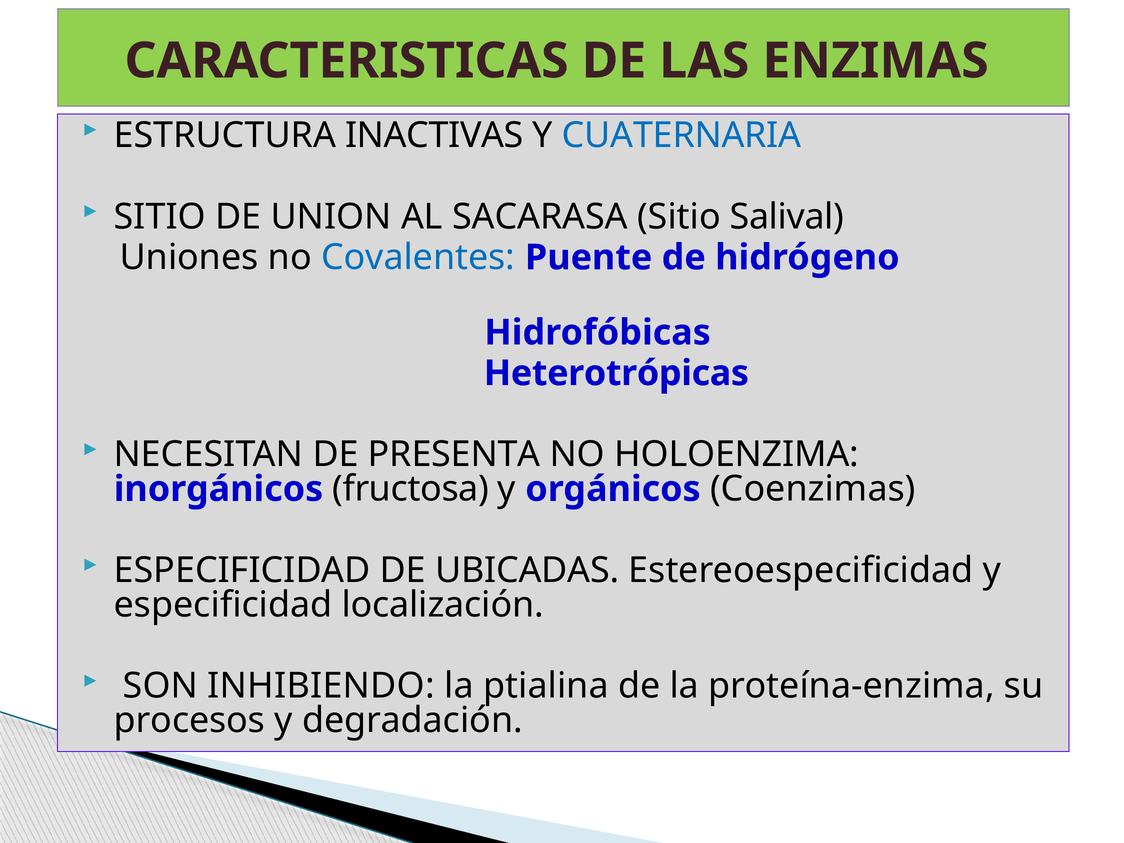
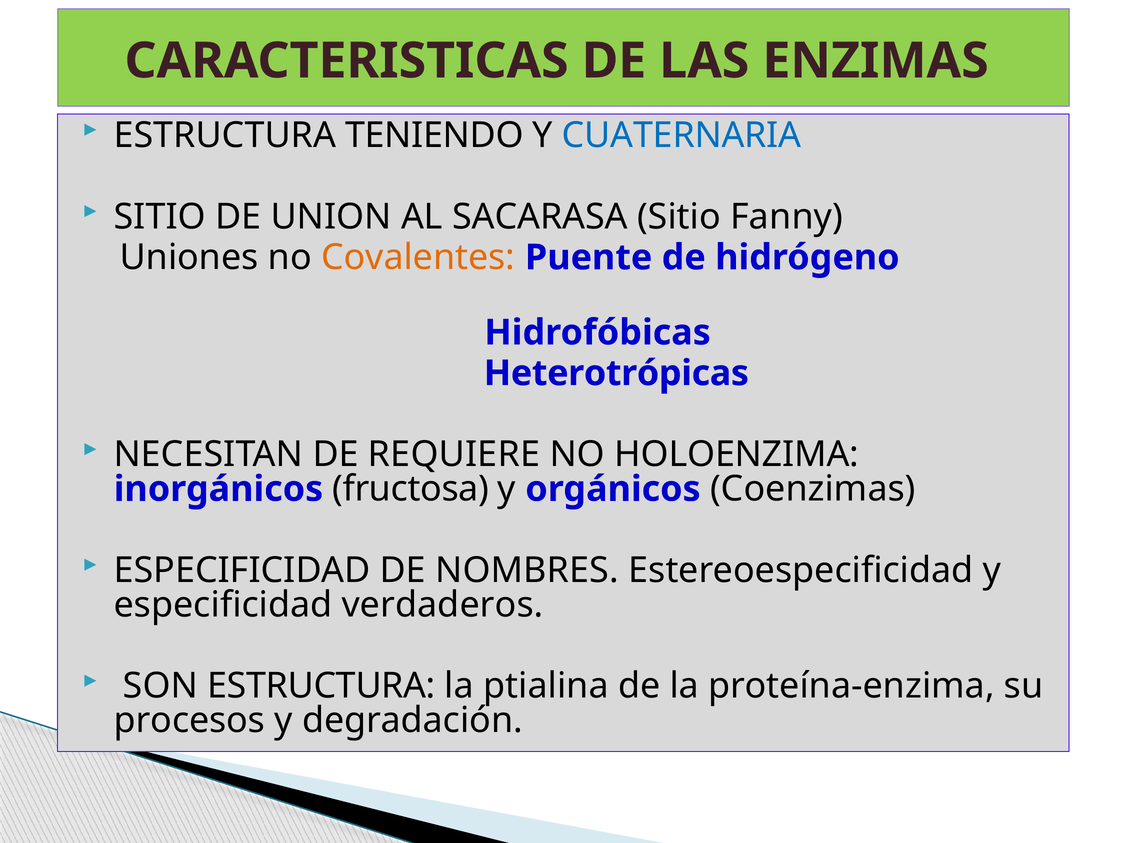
INACTIVAS: INACTIVAS -> TENIENDO
Salival: Salival -> Fanny
Covalentes colour: blue -> orange
PRESENTA: PRESENTA -> REQUIERE
UBICADAS: UBICADAS -> NOMBRES
localización: localización -> verdaderos
SON INHIBIENDO: INHIBIENDO -> ESTRUCTURA
